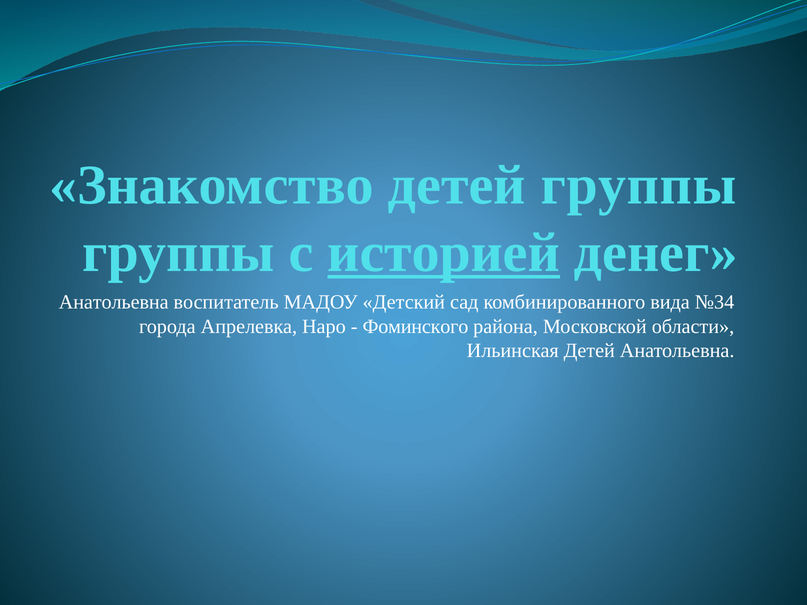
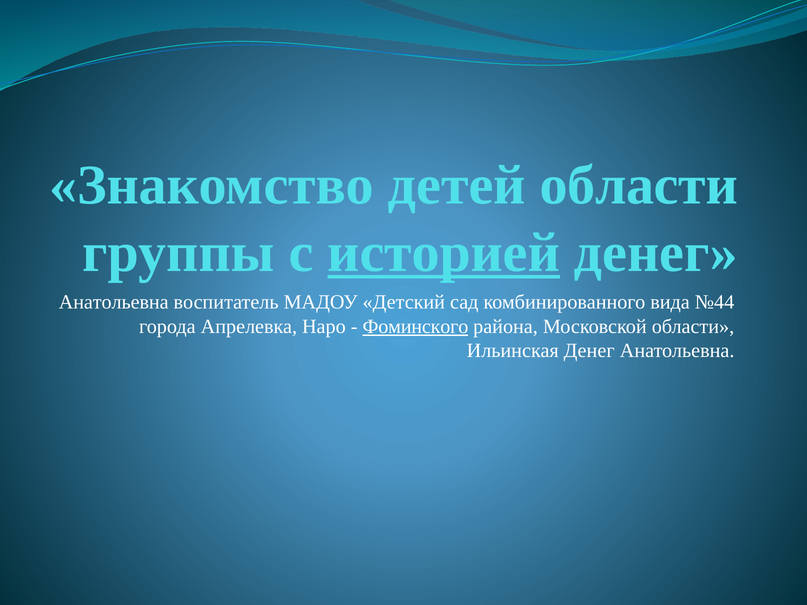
детей группы: группы -> области
№34: №34 -> №44
Фоминского underline: none -> present
Ильинская Детей: Детей -> Денег
